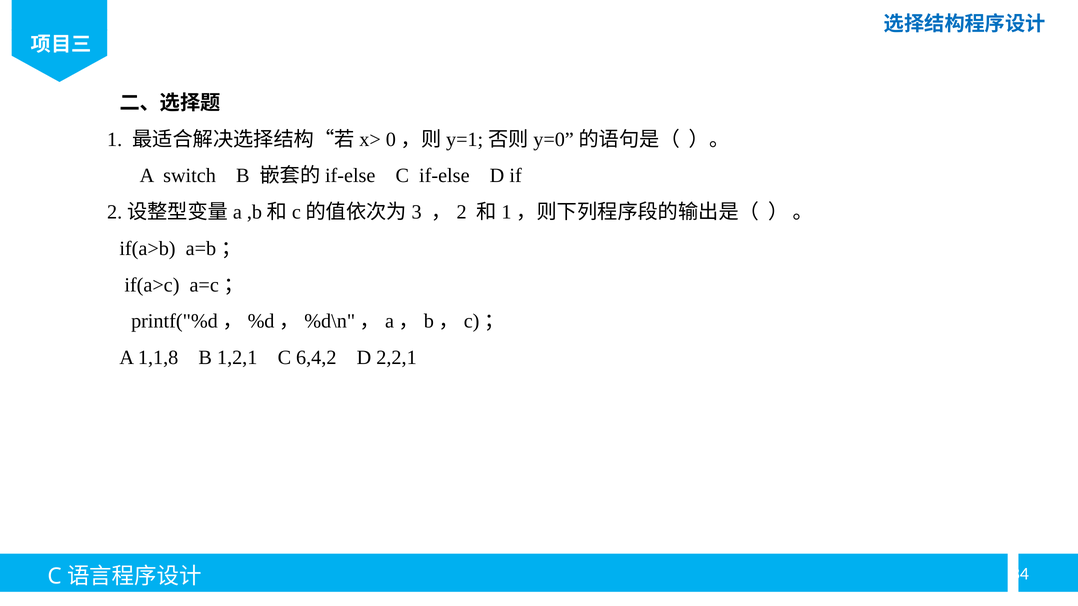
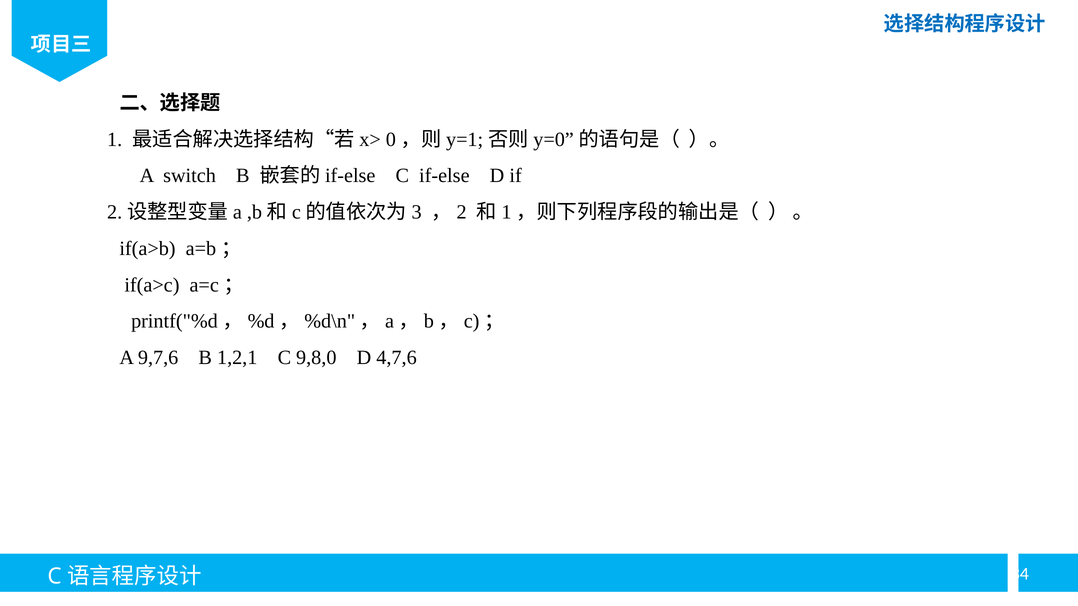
1,1,8: 1,1,8 -> 9,7,6
6,4,2: 6,4,2 -> 9,8,0
2,2,1: 2,2,1 -> 4,7,6
